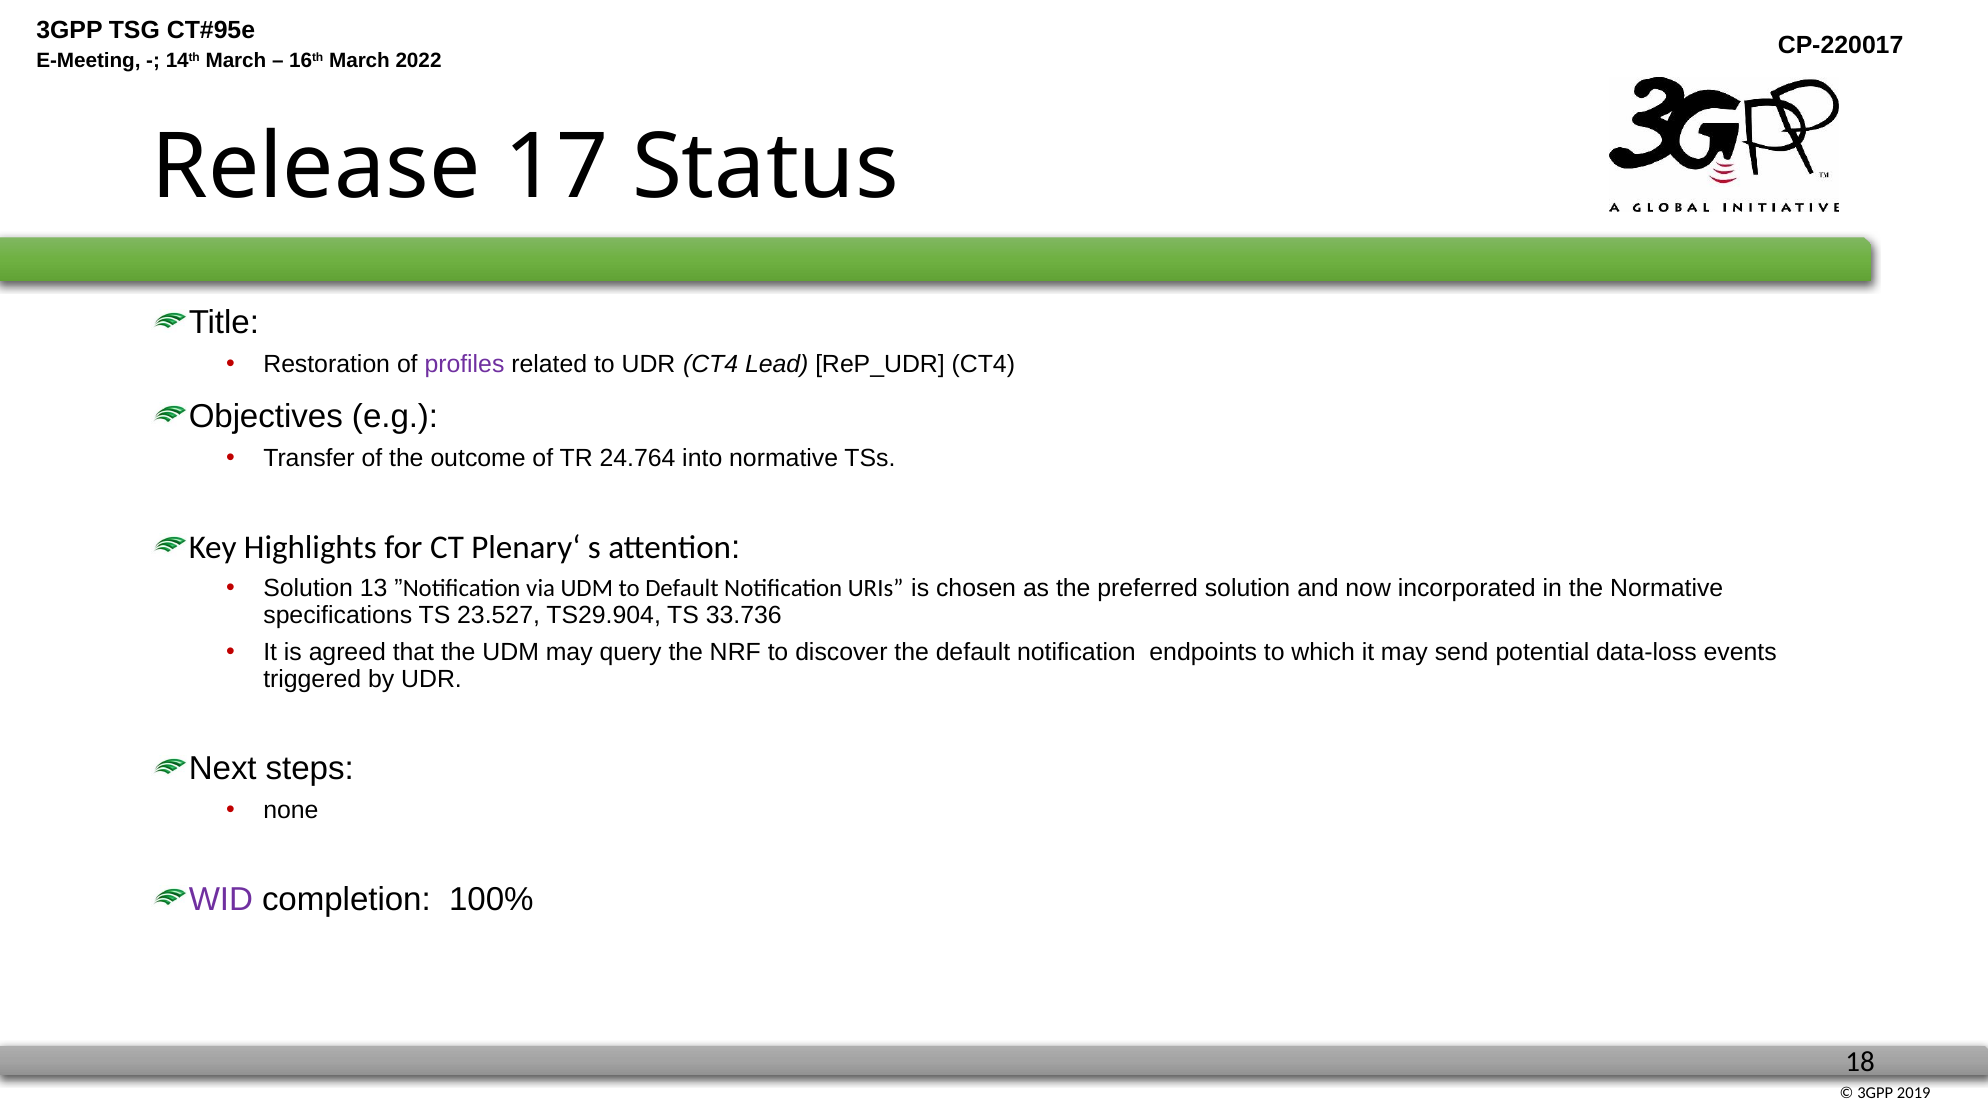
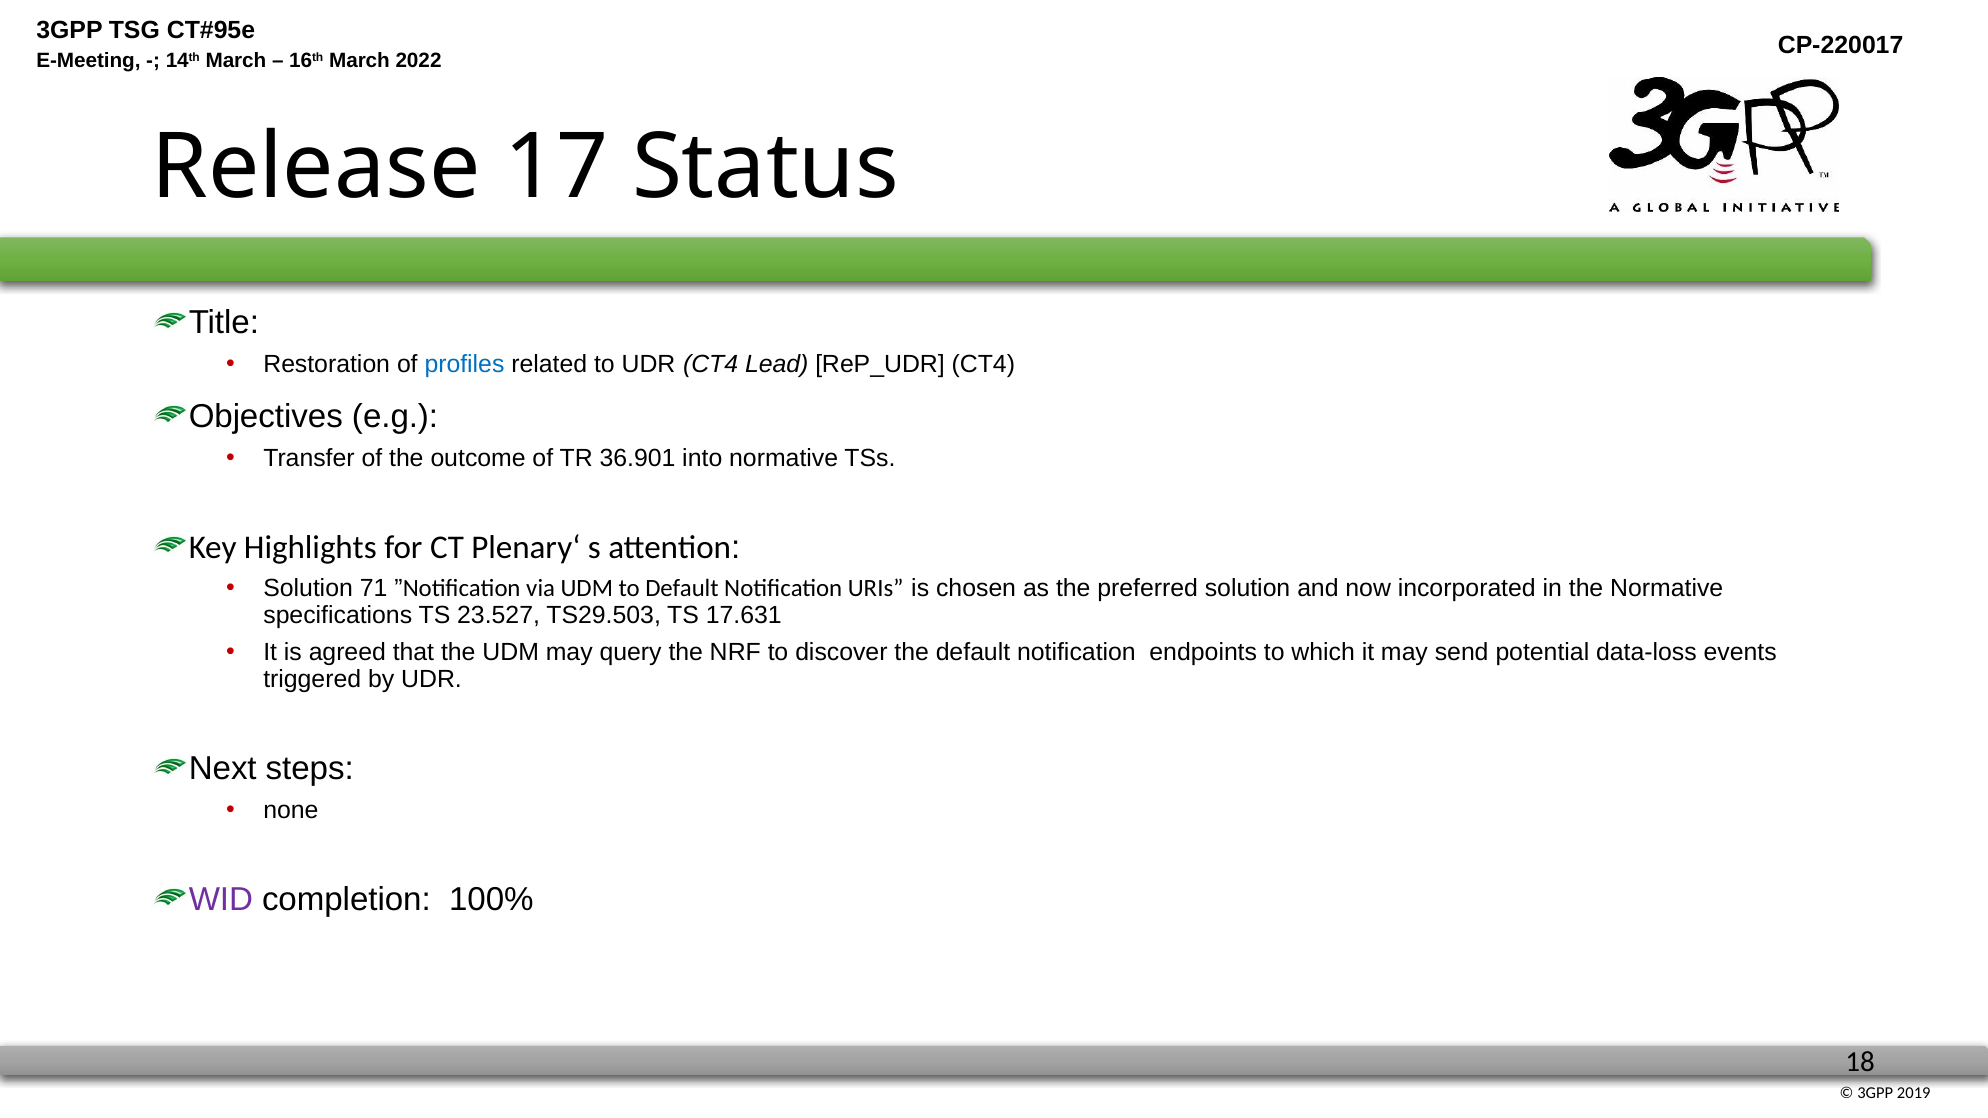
profiles colour: purple -> blue
24.764: 24.764 -> 36.901
13: 13 -> 71
TS29.904: TS29.904 -> TS29.503
33.736: 33.736 -> 17.631
